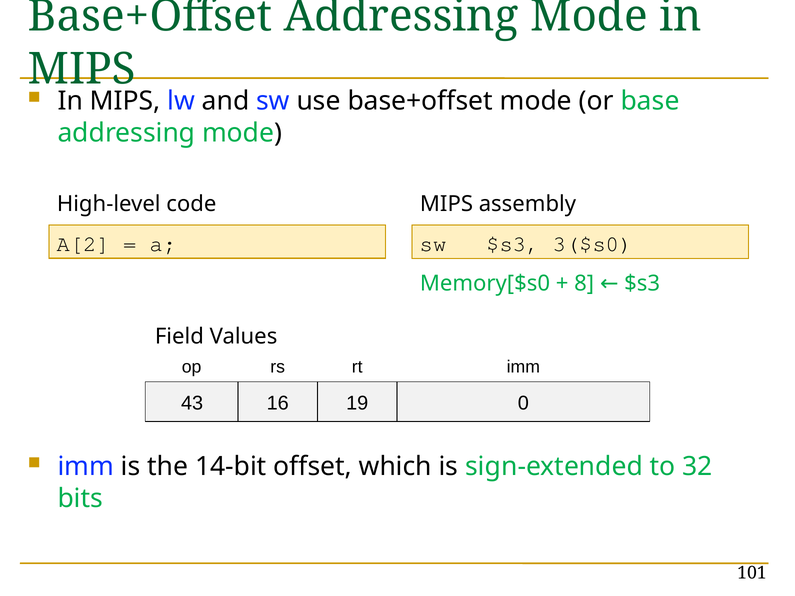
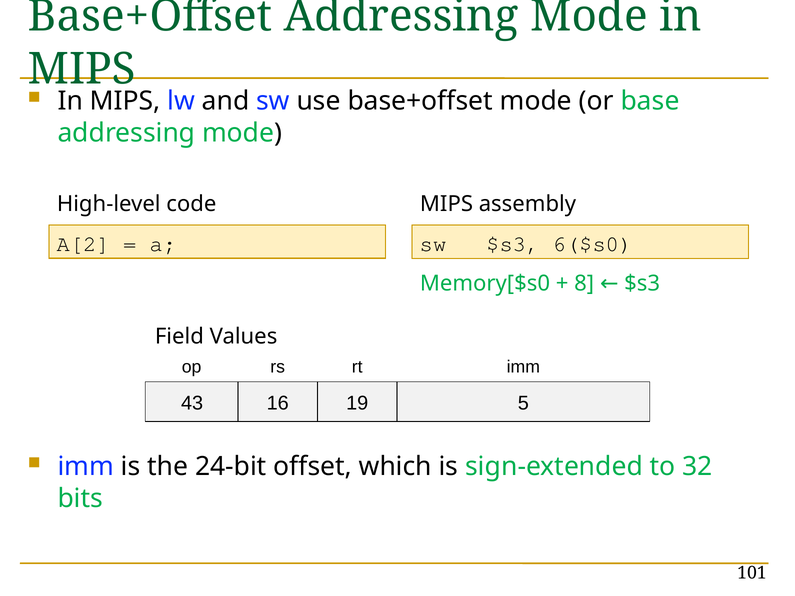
3($s0: 3($s0 -> 6($s0
0: 0 -> 5
14-bit: 14-bit -> 24-bit
